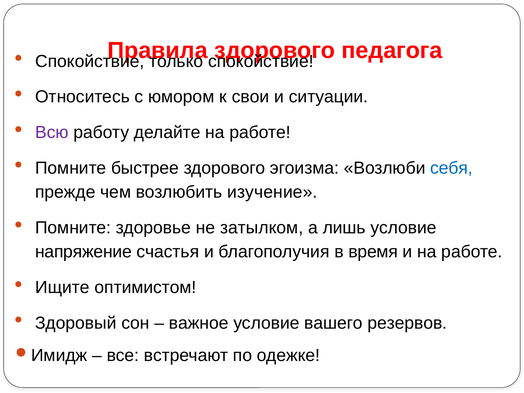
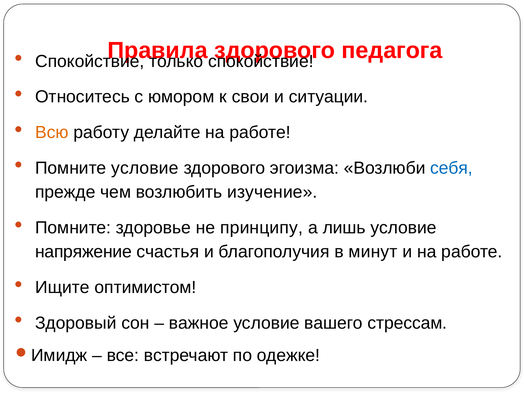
Всю colour: purple -> orange
Помните быстрее: быстрее -> условие
затылком: затылком -> принципу
время: время -> минут
резервов: резервов -> стрессам
